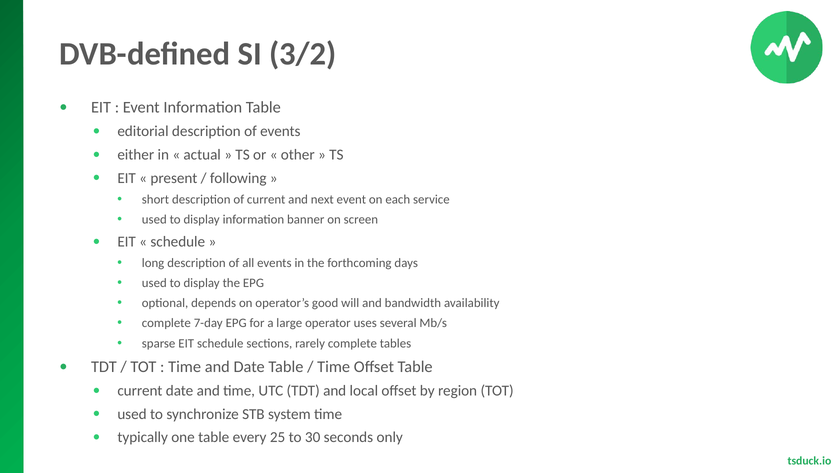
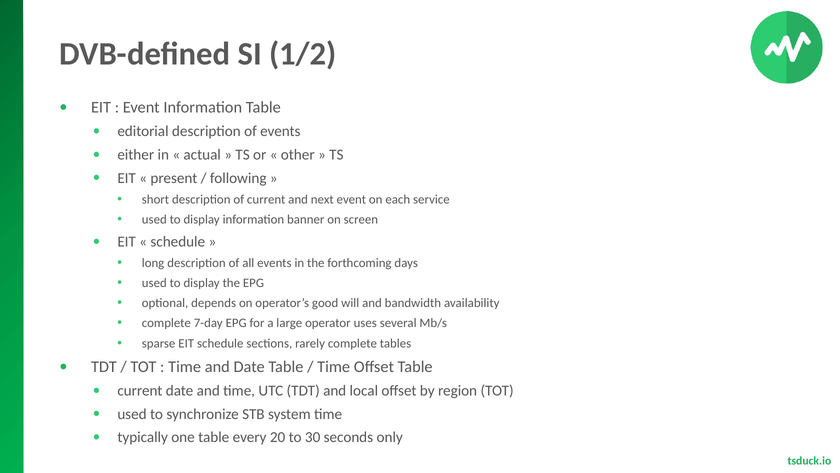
3/2: 3/2 -> 1/2
25: 25 -> 20
